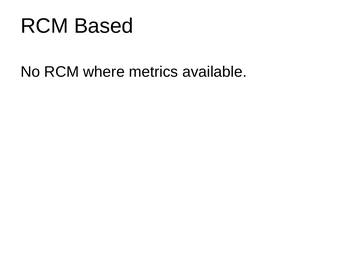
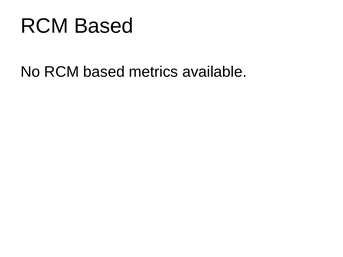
No RCM where: where -> based
